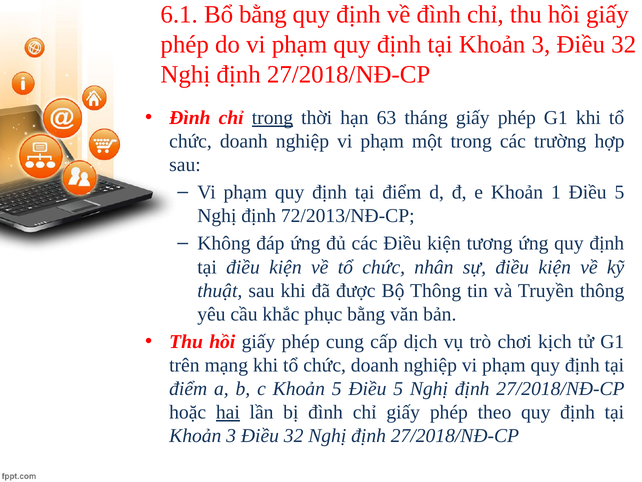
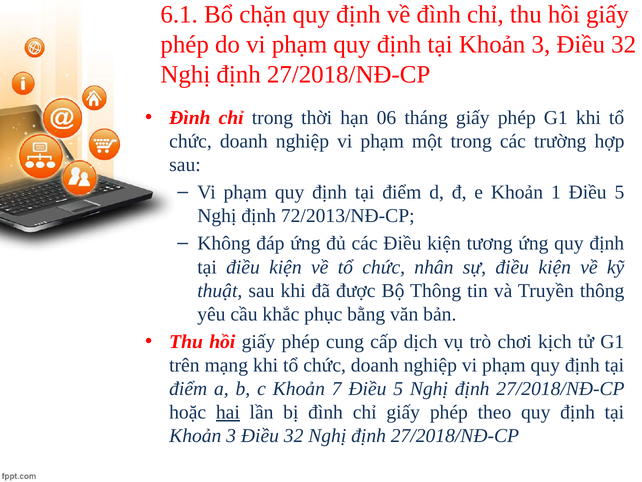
Bổ bằng: bằng -> chặn
trong at (272, 118) underline: present -> none
63: 63 -> 06
Khoản 5: 5 -> 7
